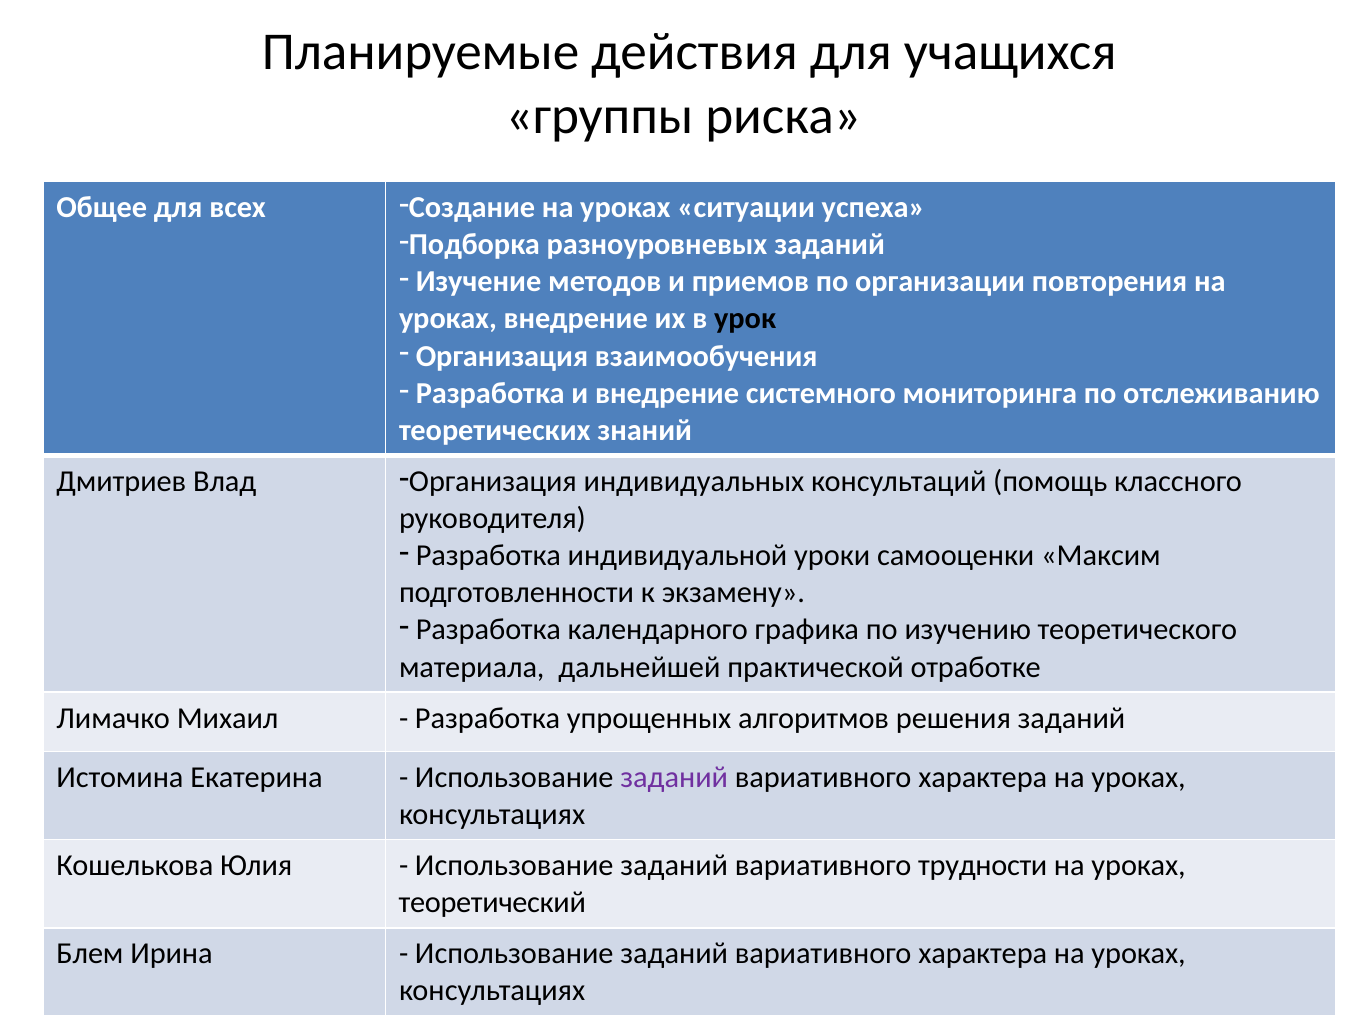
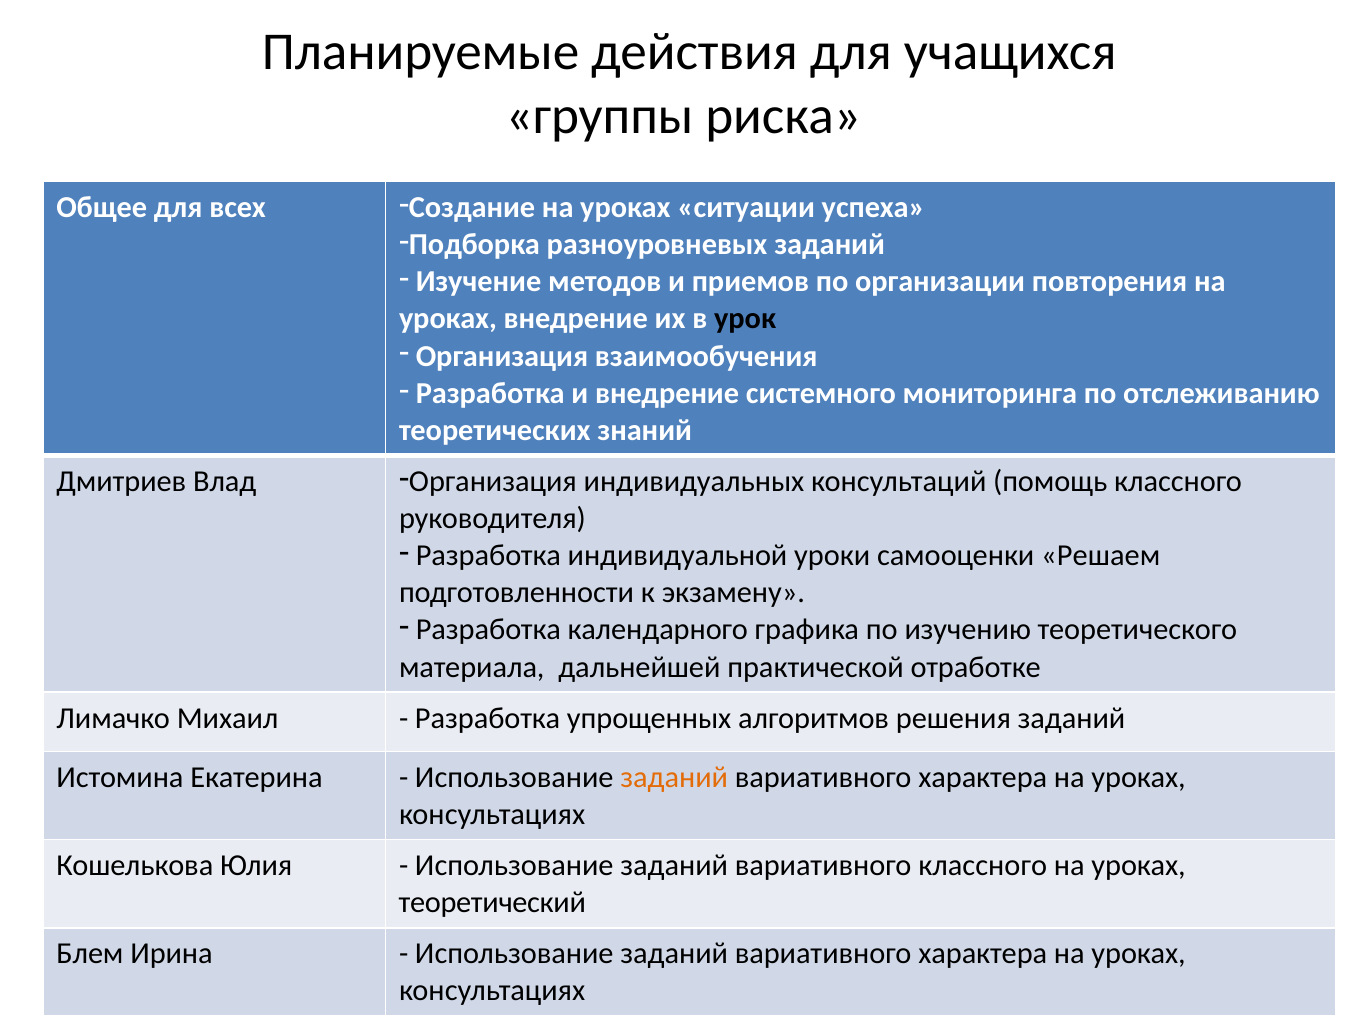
Максим: Максим -> Решаем
заданий at (674, 777) colour: purple -> orange
вариативного трудности: трудности -> классного
